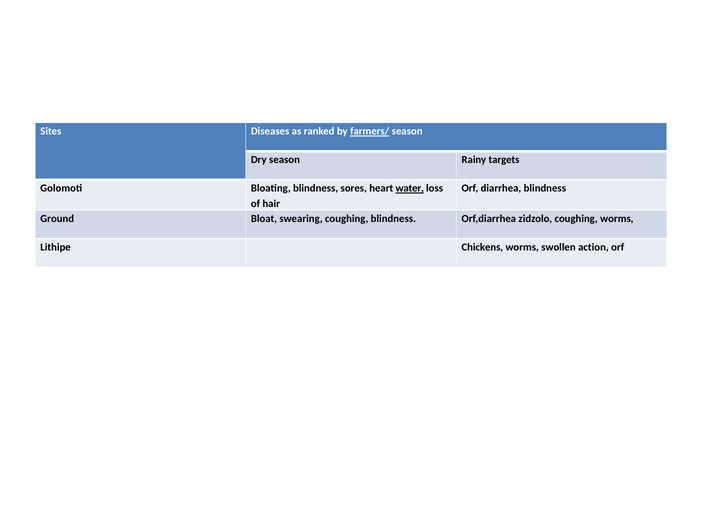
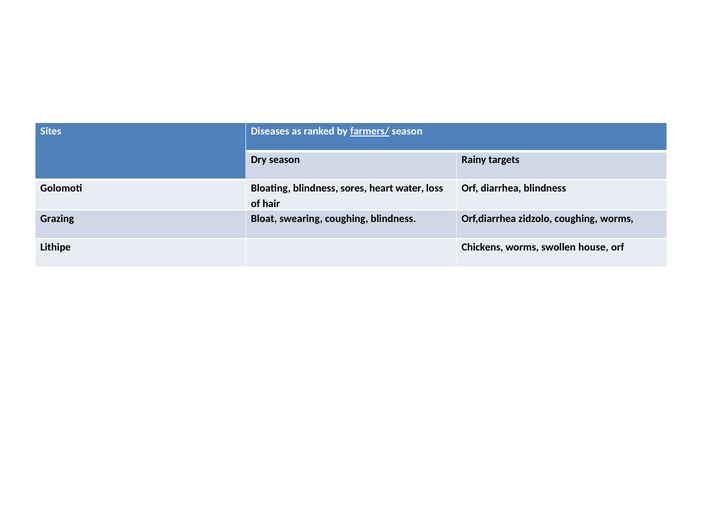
water underline: present -> none
Ground: Ground -> Grazing
action: action -> house
